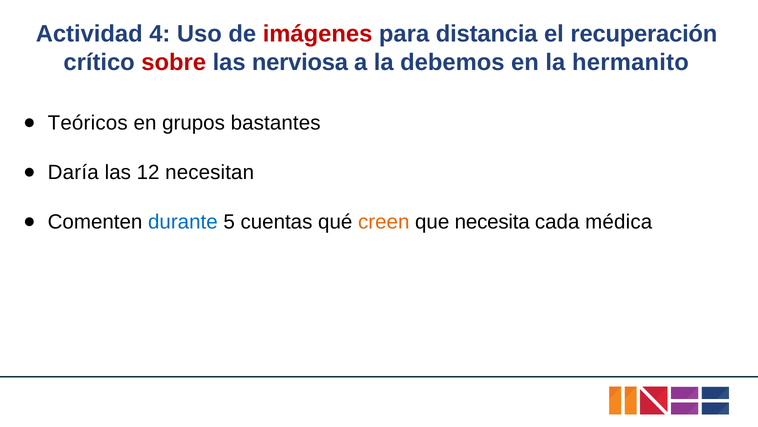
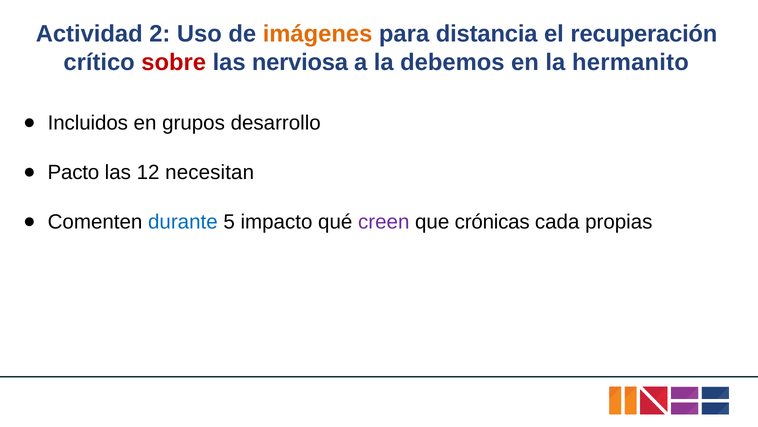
4: 4 -> 2
imágenes colour: red -> orange
Teóricos: Teóricos -> Incluidos
bastantes: bastantes -> desarrollo
Daría: Daría -> Pacto
cuentas: cuentas -> impacto
creen colour: orange -> purple
necesita: necesita -> crónicas
médica: médica -> propias
